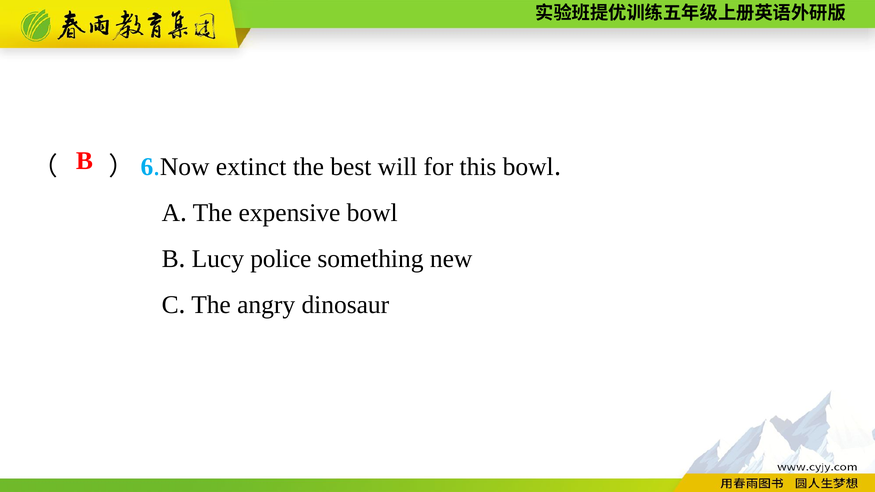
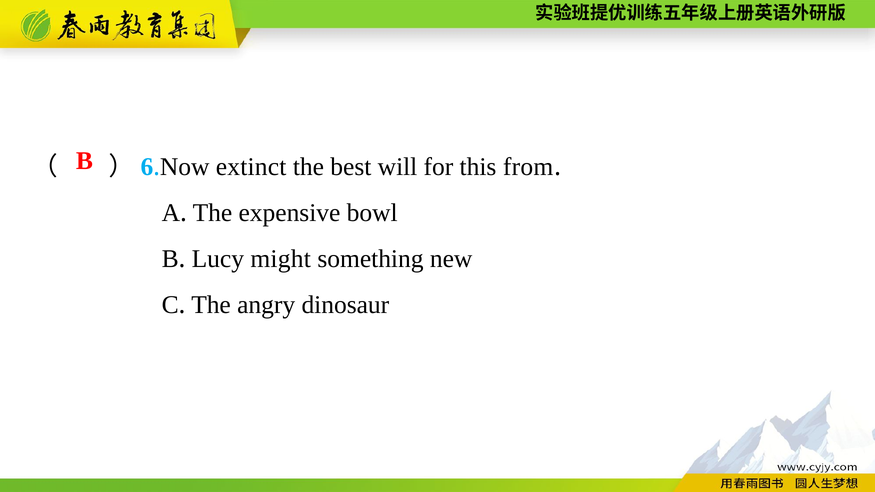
this bowl: bowl -> from
police: police -> might
